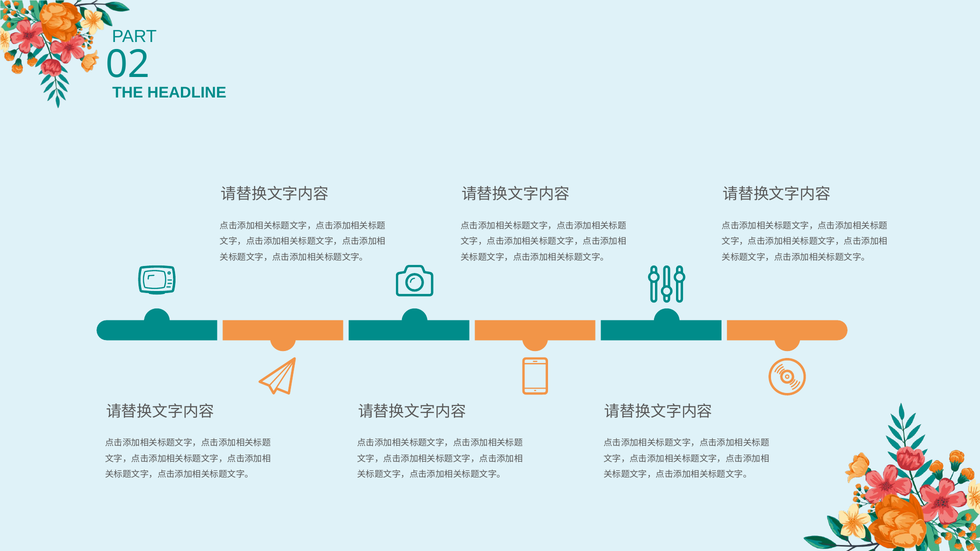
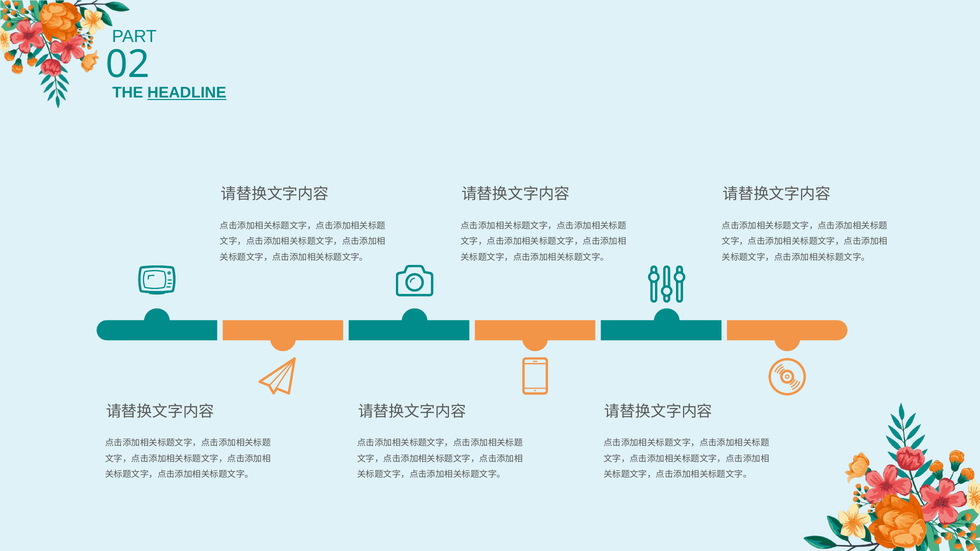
HEADLINE underline: none -> present
